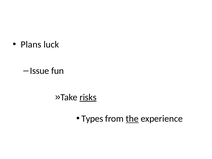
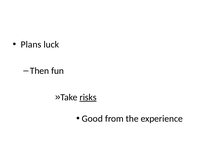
Issue: Issue -> Then
Types: Types -> Good
the underline: present -> none
